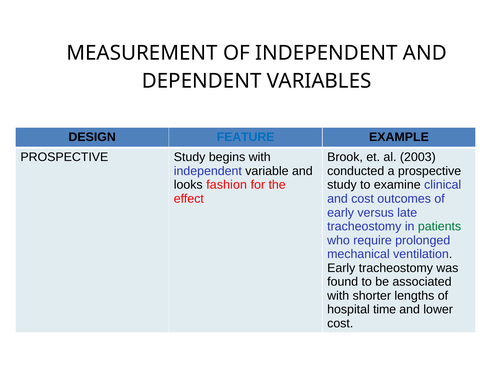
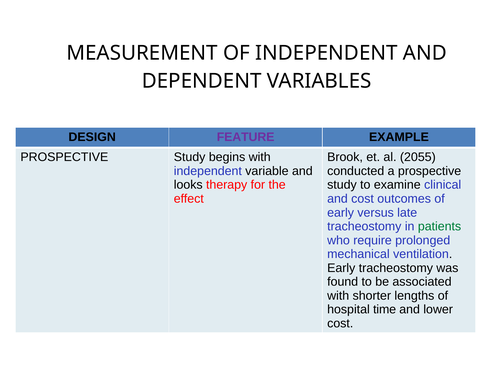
FEATURE colour: blue -> purple
2003: 2003 -> 2055
fashion: fashion -> therapy
